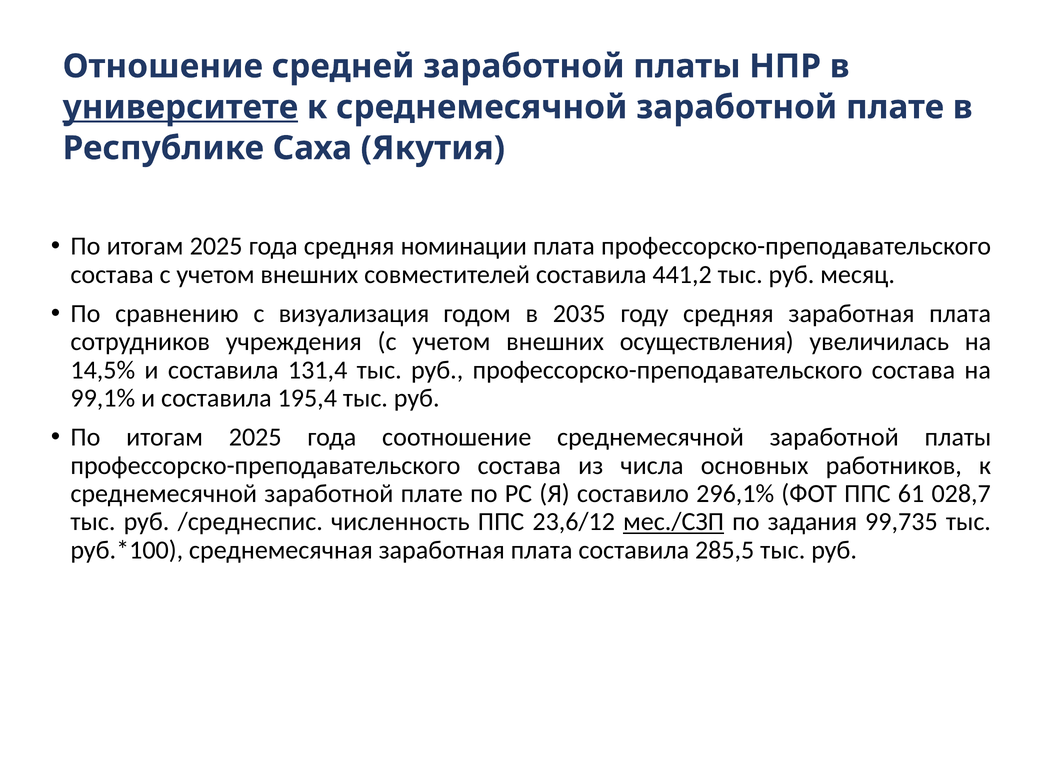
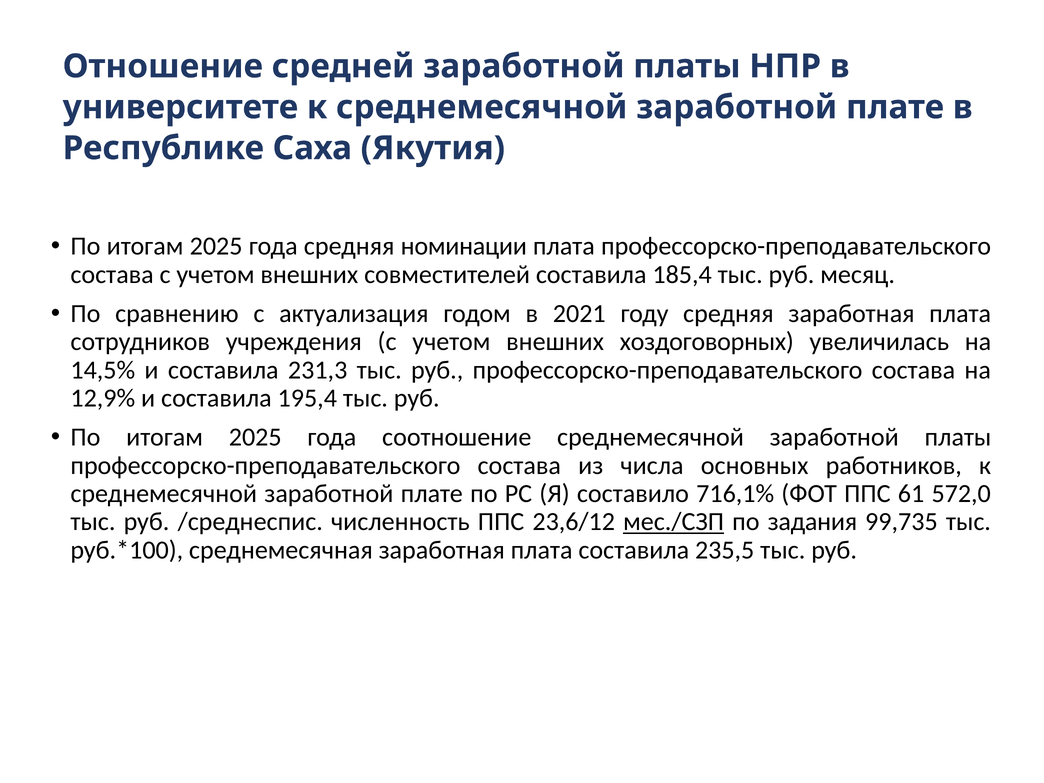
университете underline: present -> none
441,2: 441,2 -> 185,4
визуализация: визуализация -> актуализация
2035: 2035 -> 2021
осуществления: осуществления -> хоздоговорных
131,4: 131,4 -> 231,3
99,1%: 99,1% -> 12,9%
296,1%: 296,1% -> 716,1%
028,7: 028,7 -> 572,0
285,5: 285,5 -> 235,5
